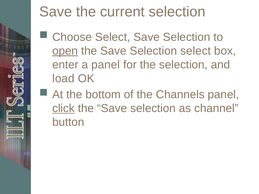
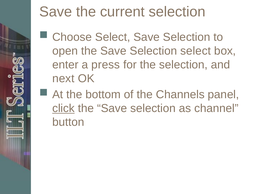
open underline: present -> none
a panel: panel -> press
load: load -> next
